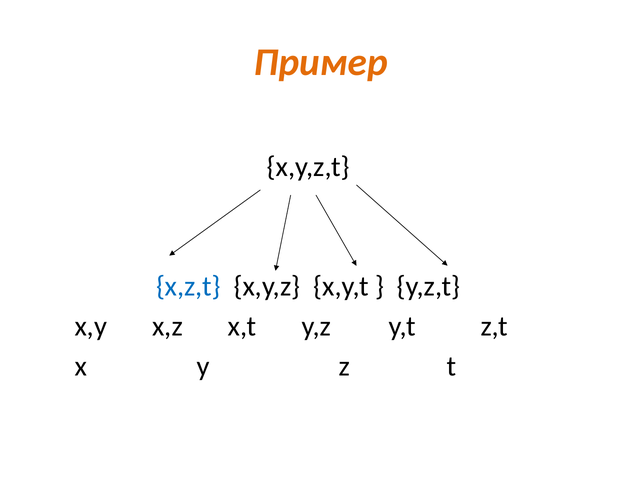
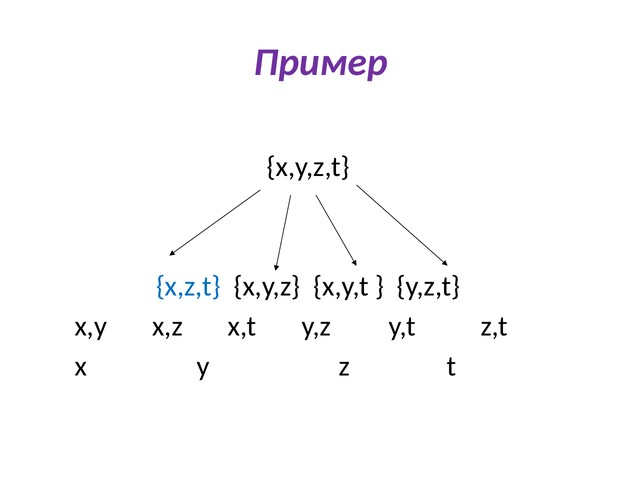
Пример colour: orange -> purple
